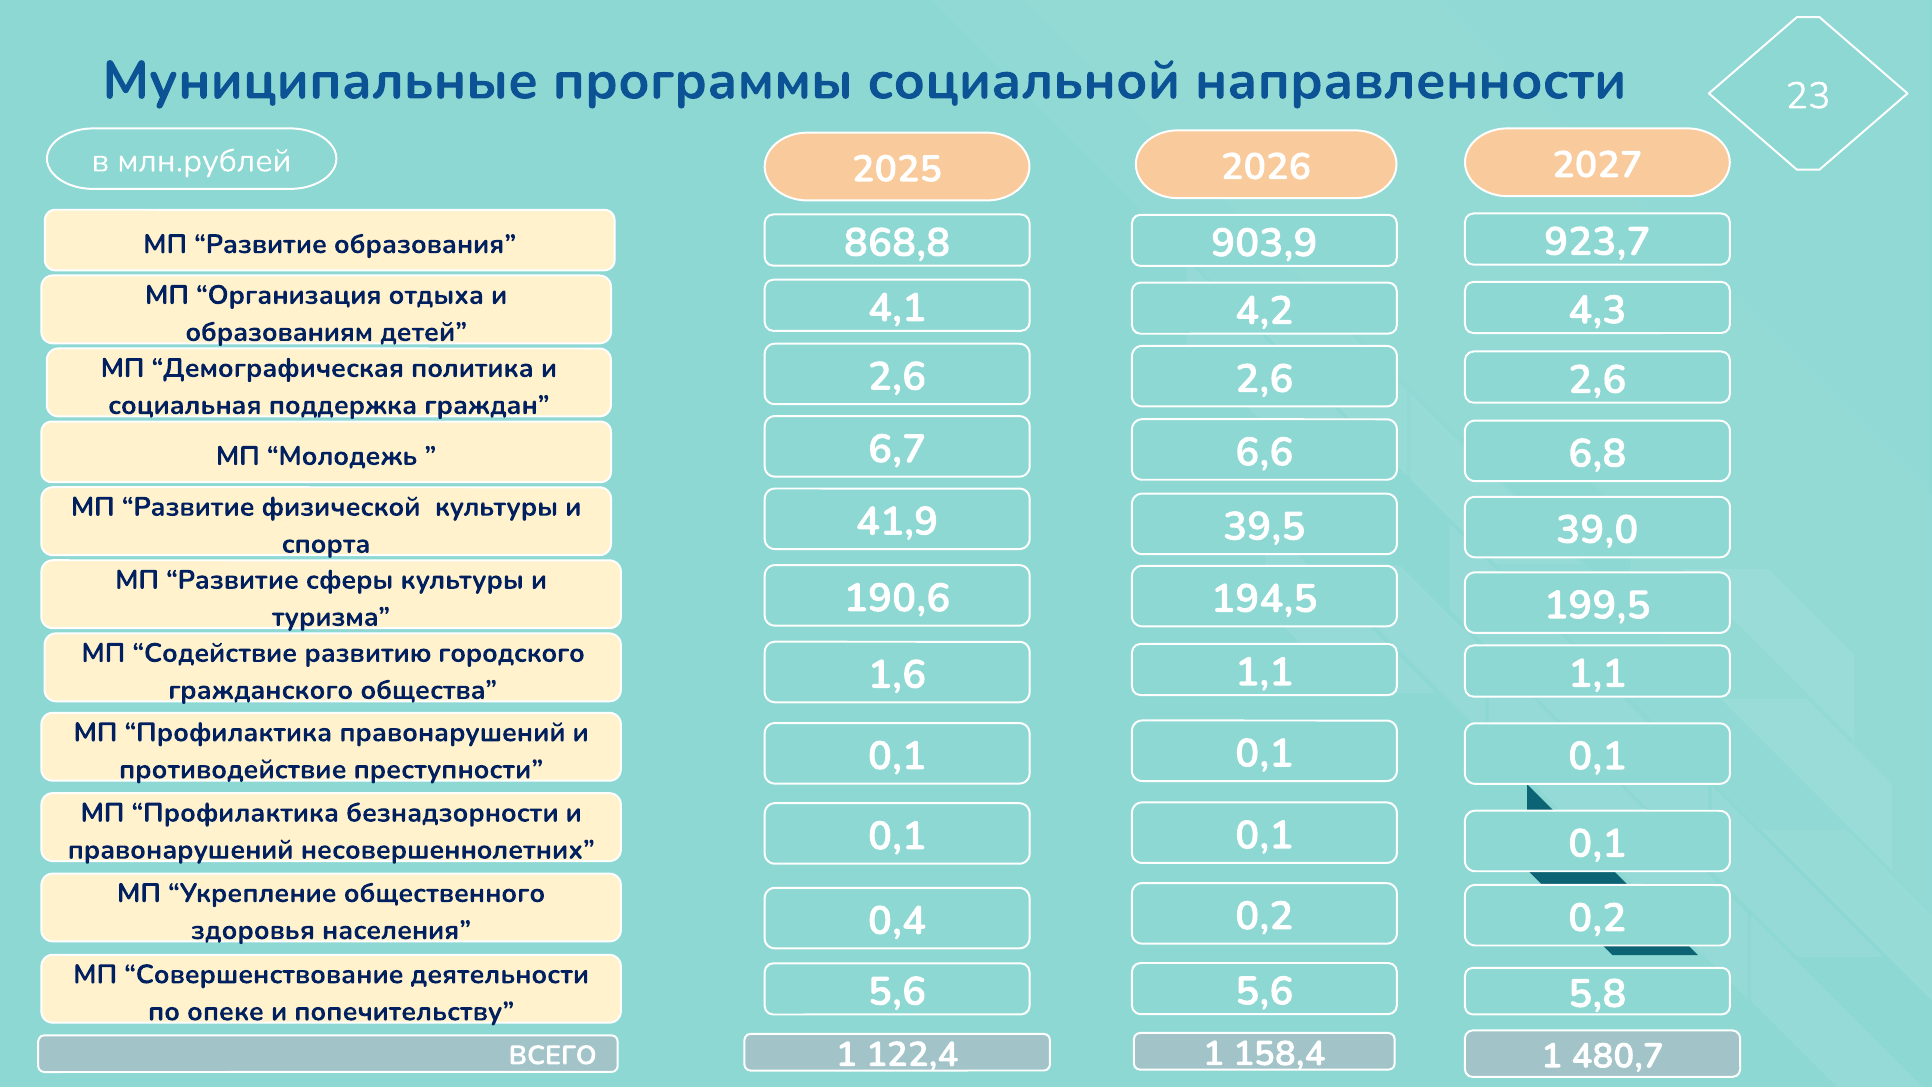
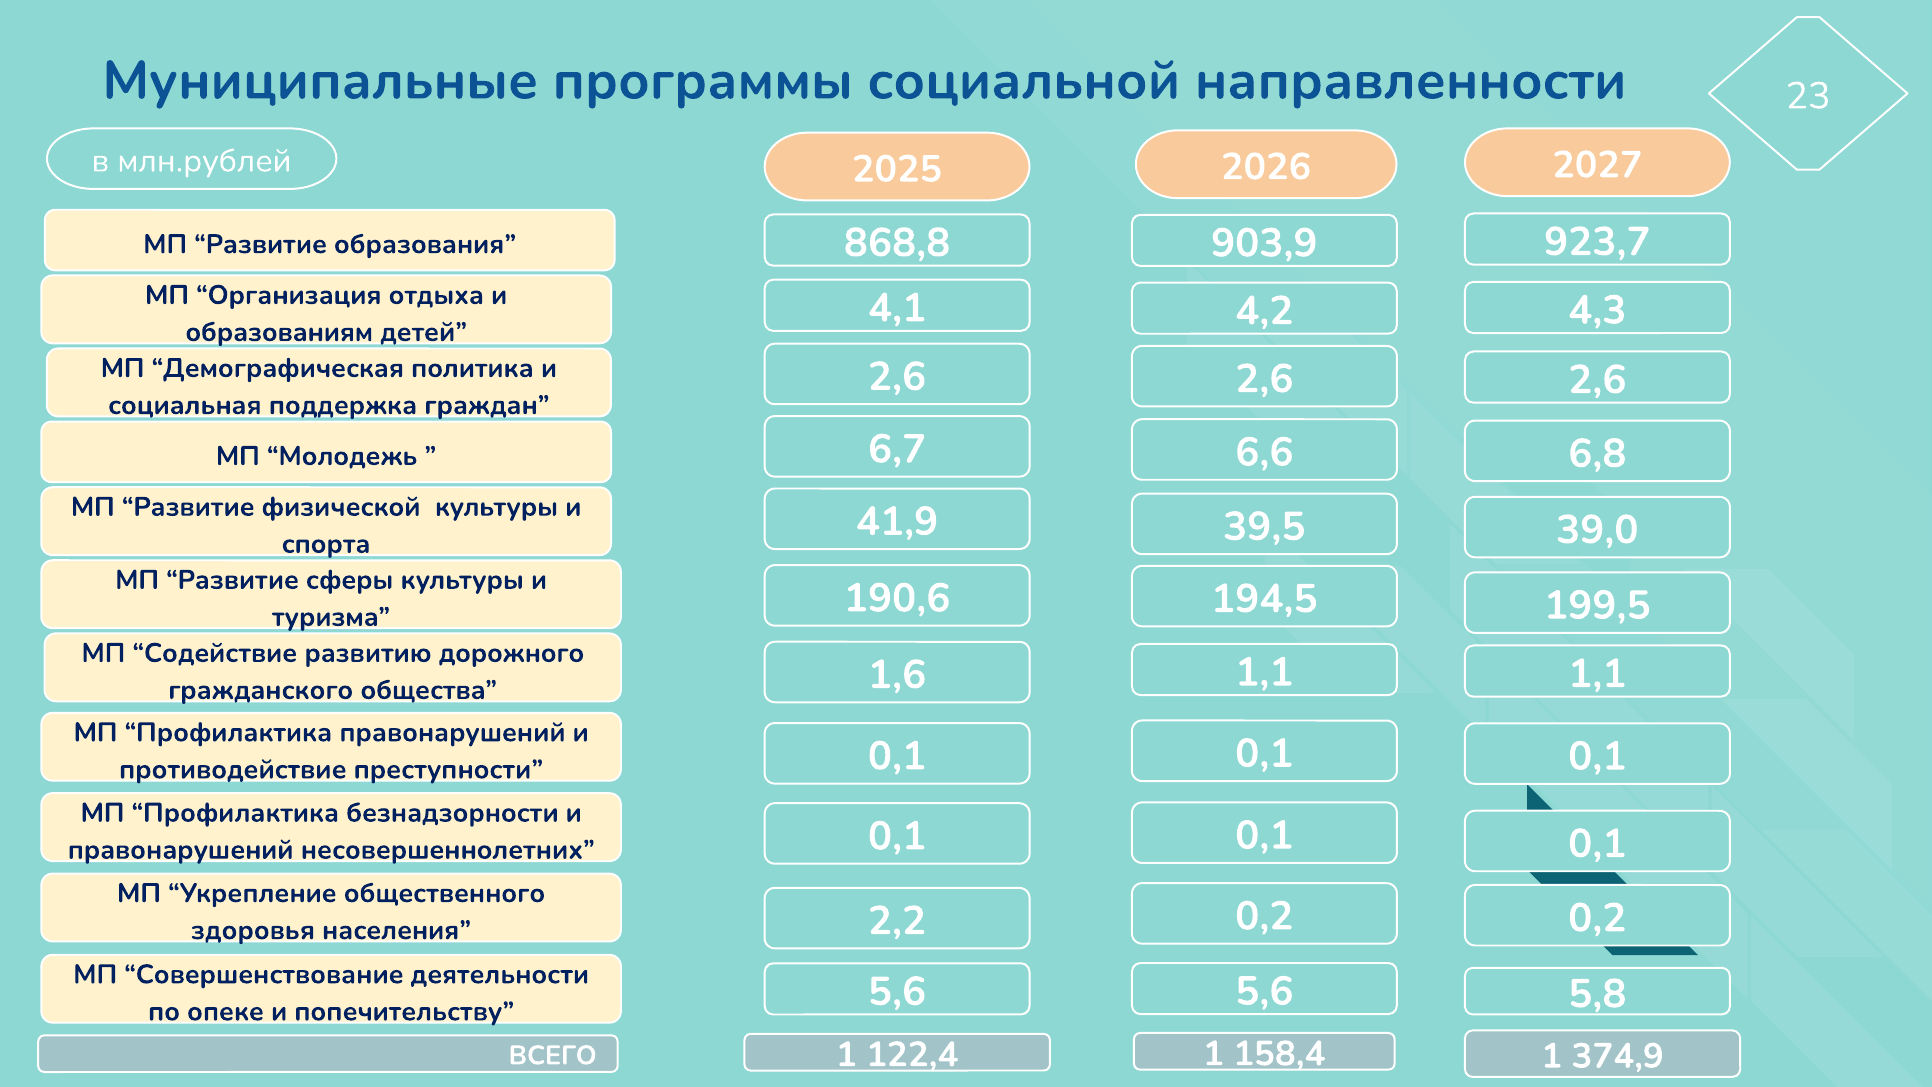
городского: городского -> дорожного
0,4: 0,4 -> 2,2
480,7: 480,7 -> 374,9
